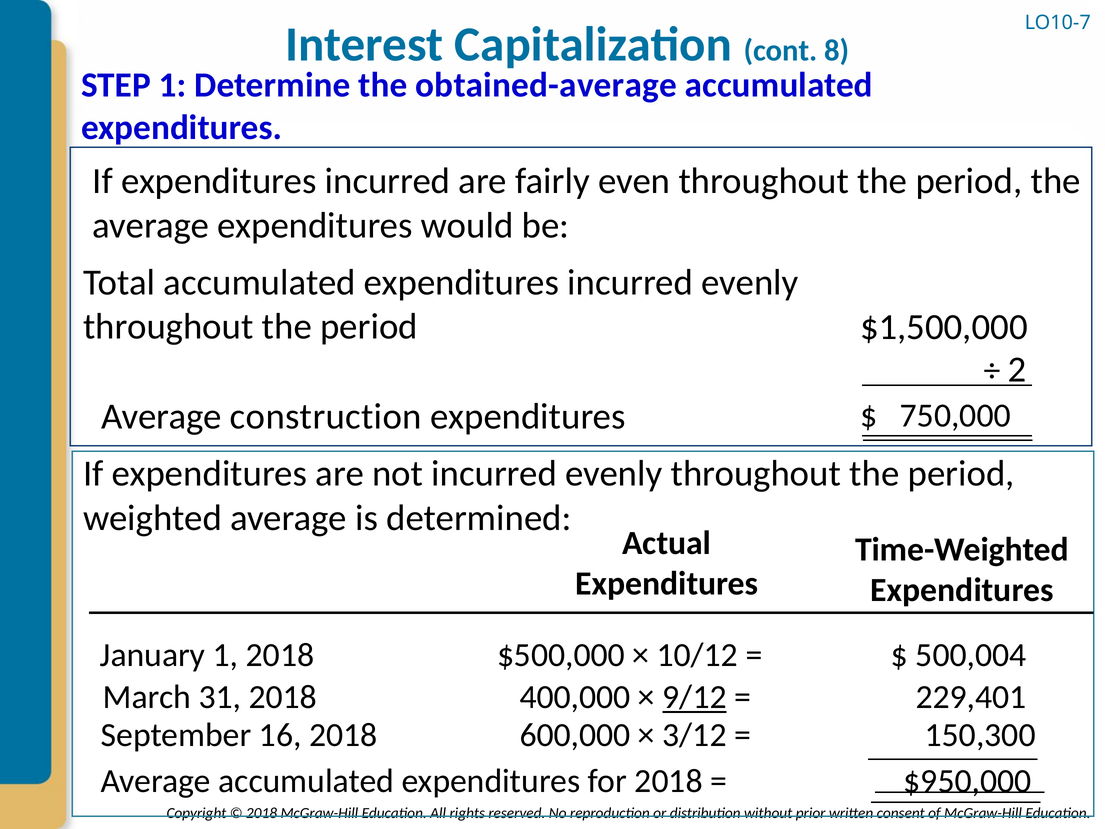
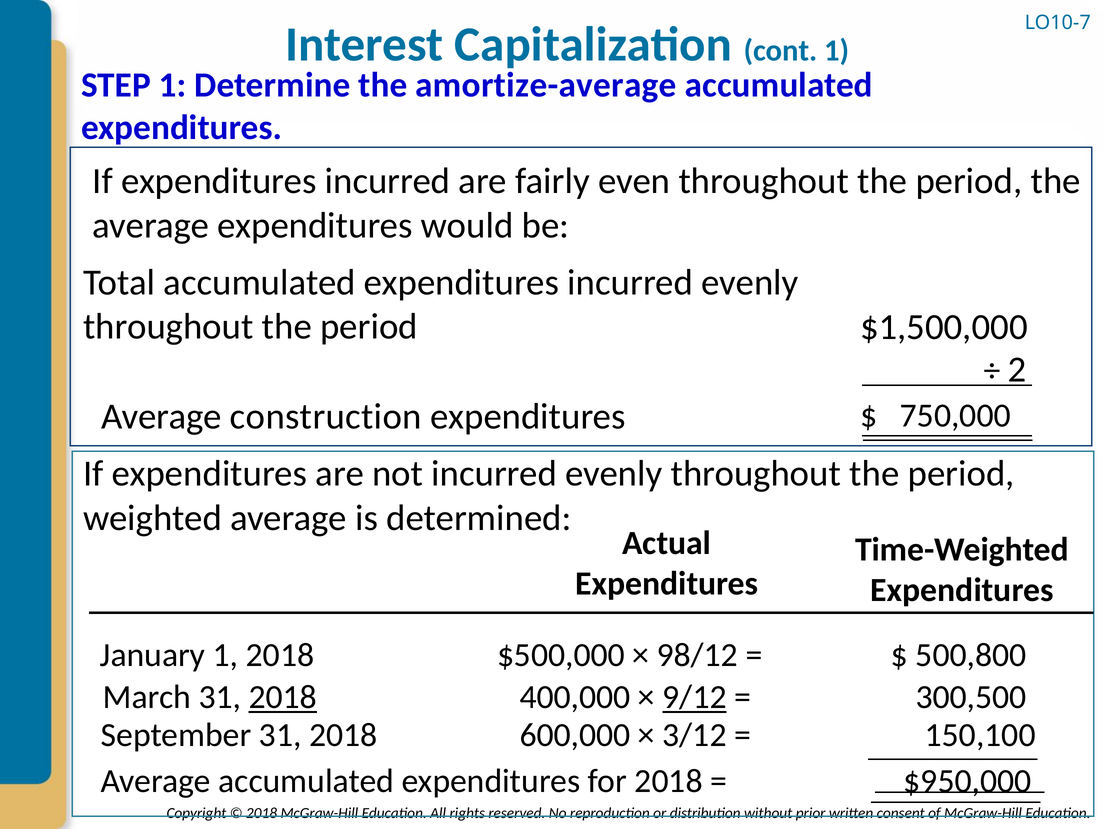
cont 8: 8 -> 1
obtained-average: obtained-average -> amortize-average
10/12: 10/12 -> 98/12
500,004: 500,004 -> 500,800
2018 at (283, 697) underline: none -> present
229,401: 229,401 -> 300,500
September 16: 16 -> 31
150,300: 150,300 -> 150,100
